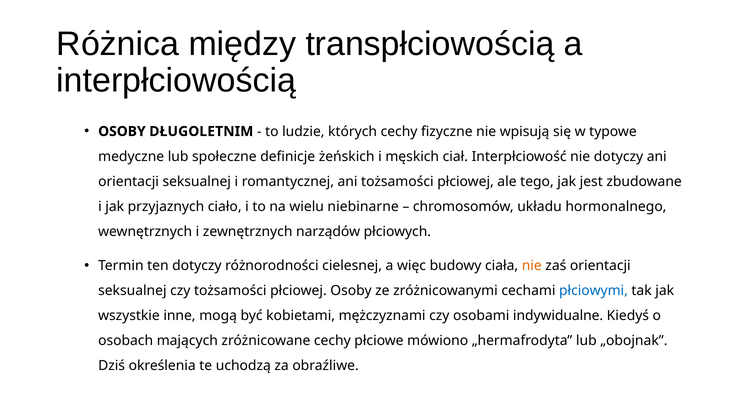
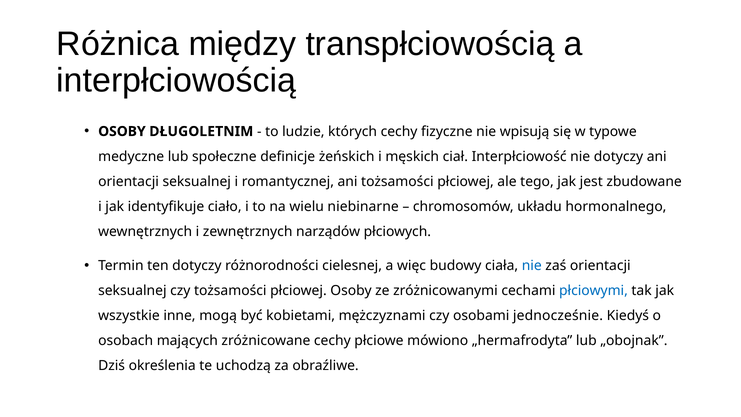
przyjaznych: przyjaznych -> identyfikuje
nie at (532, 266) colour: orange -> blue
indywidualne: indywidualne -> jednocześnie
